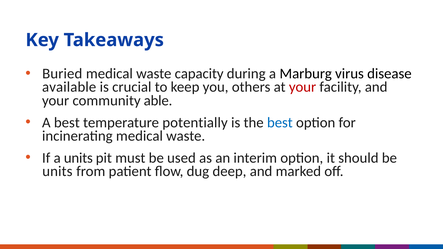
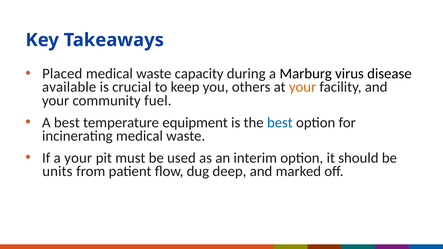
Buried: Buried -> Placed
your at (303, 87) colour: red -> orange
able: able -> fuel
potentially: potentially -> equipment
a units: units -> your
